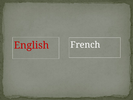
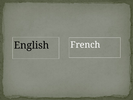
English colour: red -> black
